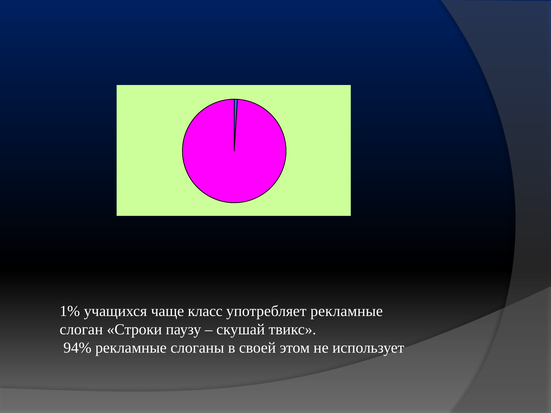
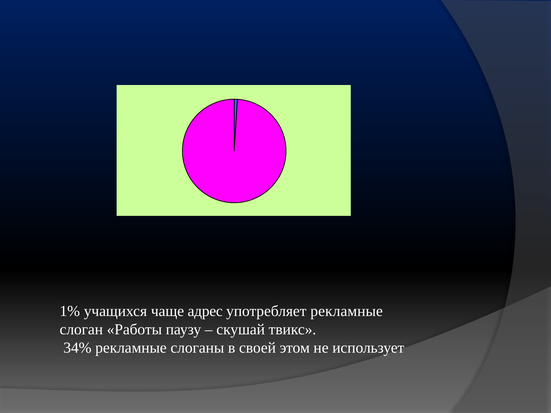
класс: класс -> адрес
Строки: Строки -> Работы
94%: 94% -> 34%
